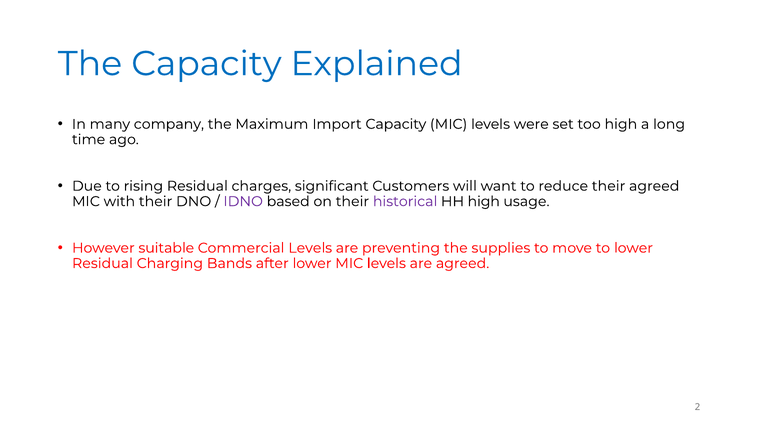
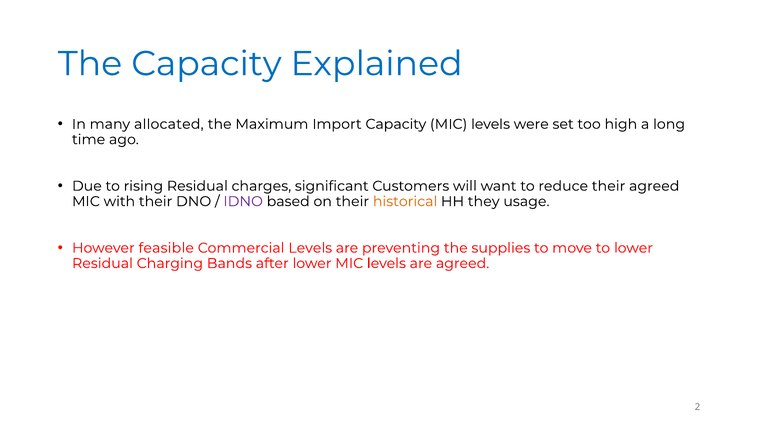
company: company -> allocated
historical colour: purple -> orange
HH high: high -> they
suitable: suitable -> feasible
